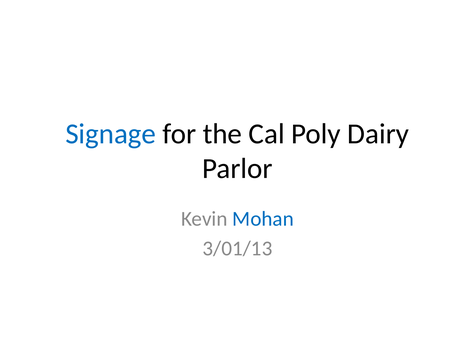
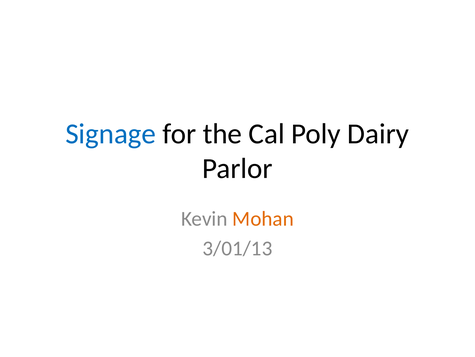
Mohan colour: blue -> orange
